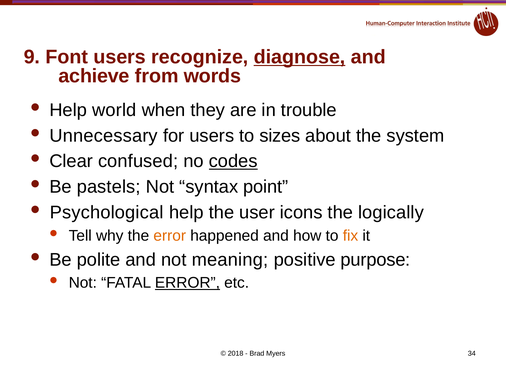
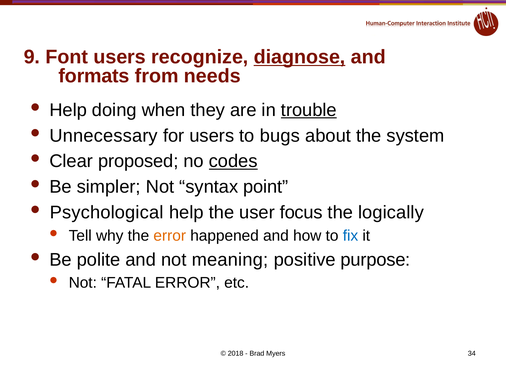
achieve: achieve -> formats
words: words -> needs
world: world -> doing
trouble underline: none -> present
sizes: sizes -> bugs
confused: confused -> proposed
pastels: pastels -> simpler
icons: icons -> focus
fix colour: orange -> blue
ERROR at (187, 282) underline: present -> none
